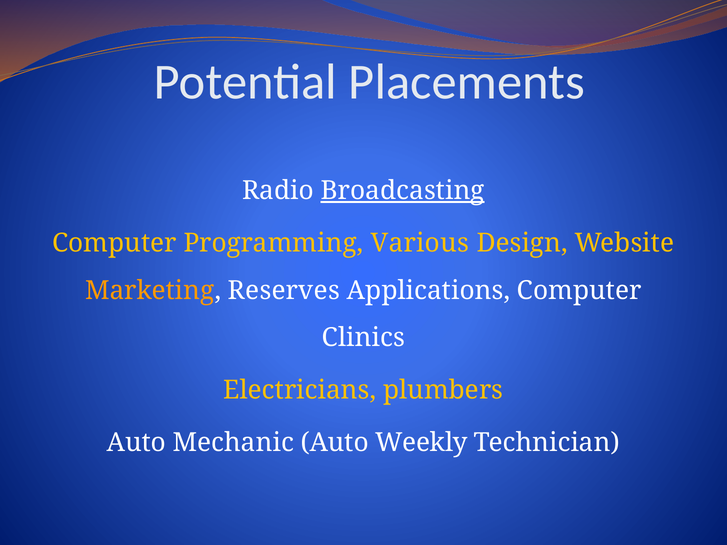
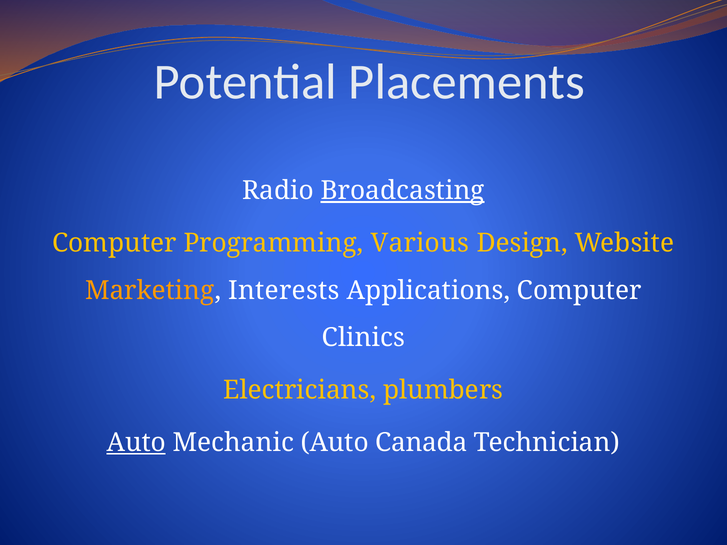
Reserves: Reserves -> Interests
Auto at (136, 443) underline: none -> present
Weekly: Weekly -> Canada
